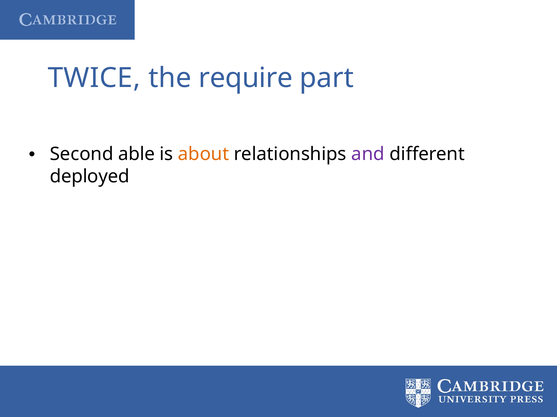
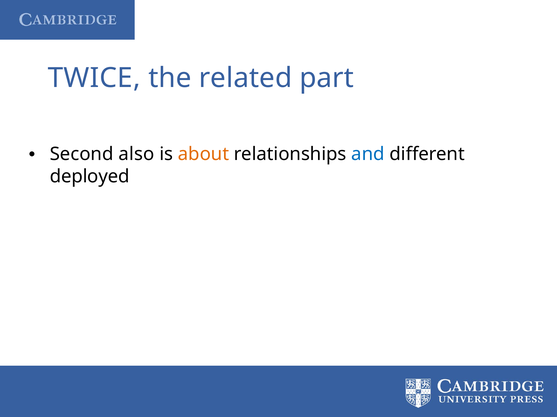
require: require -> related
able: able -> also
and colour: purple -> blue
